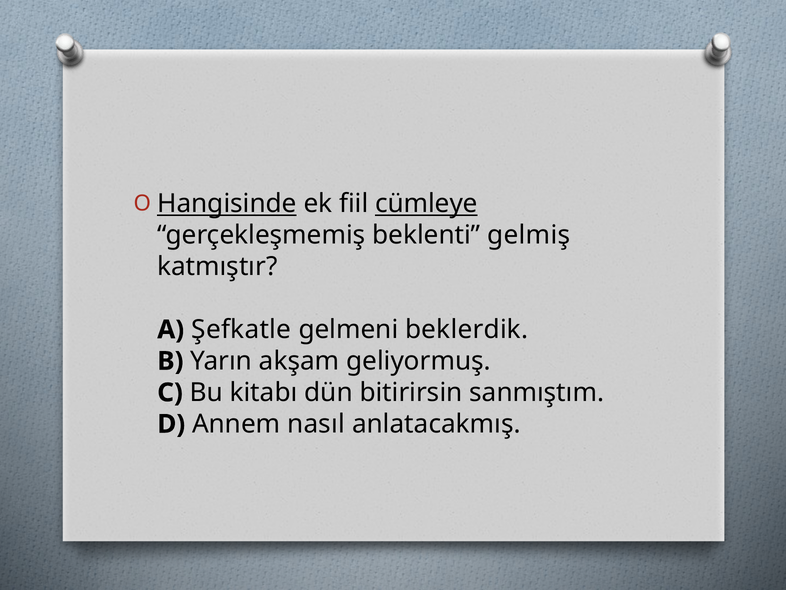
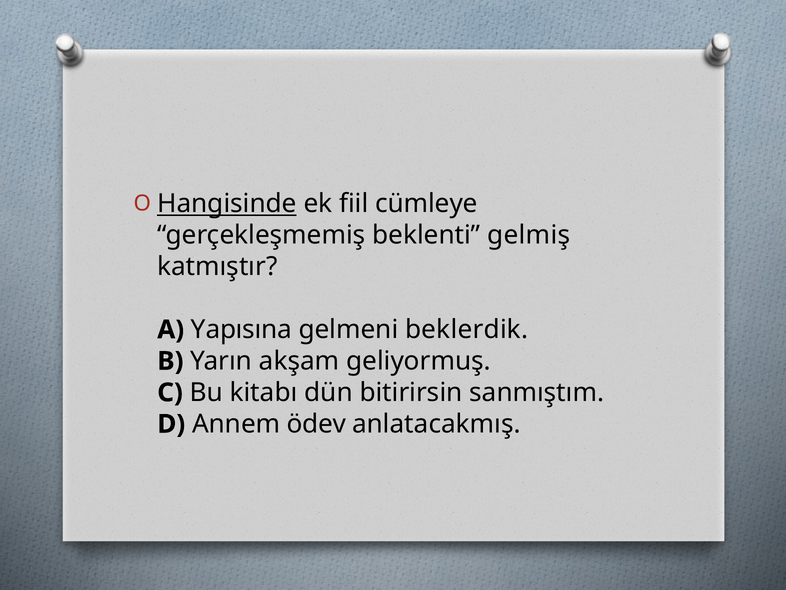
cümleye underline: present -> none
Şefkatle: Şefkatle -> Yapısına
nasıl: nasıl -> ödev
